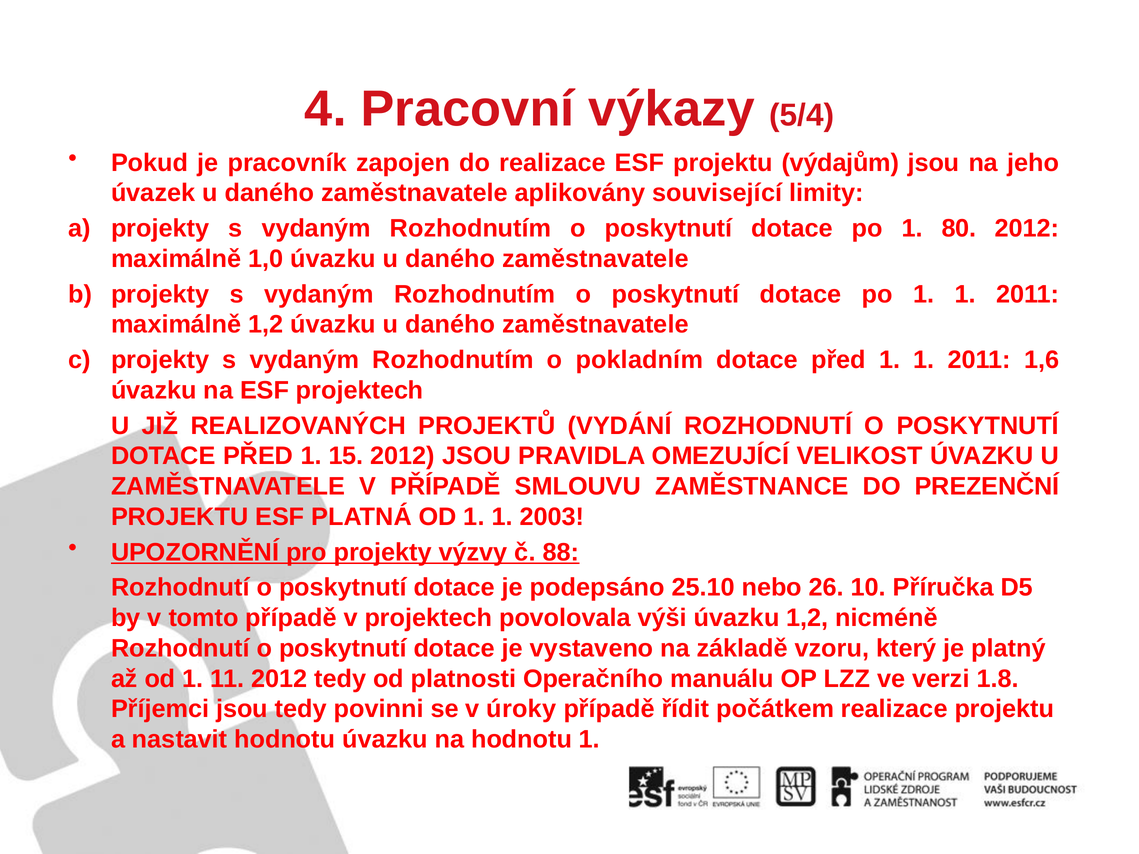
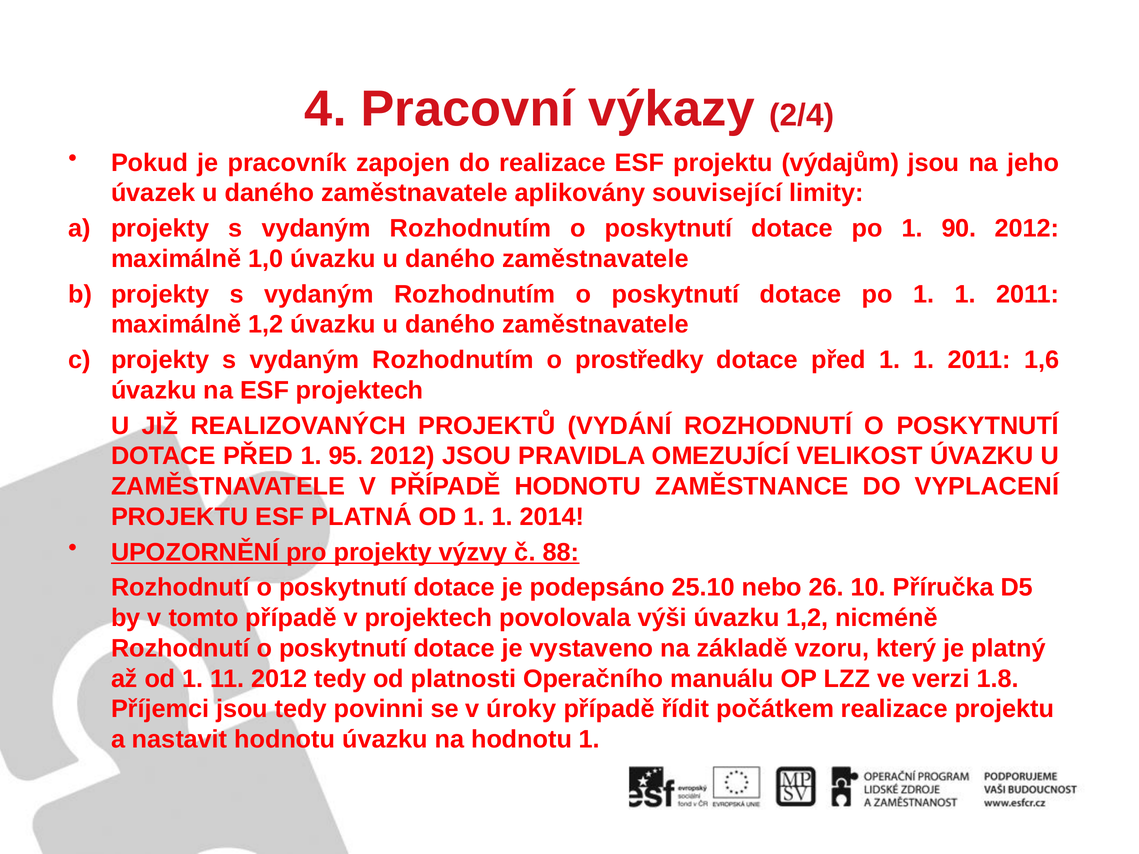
5/4: 5/4 -> 2/4
80: 80 -> 90
pokladním: pokladním -> prostředky
15: 15 -> 95
PŘÍPADĚ SMLOUVU: SMLOUVU -> HODNOTU
PREZENČNÍ: PREZENČNÍ -> VYPLACENÍ
2003: 2003 -> 2014
